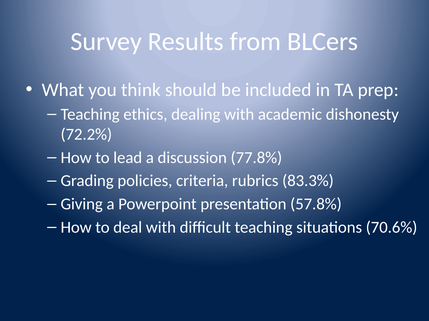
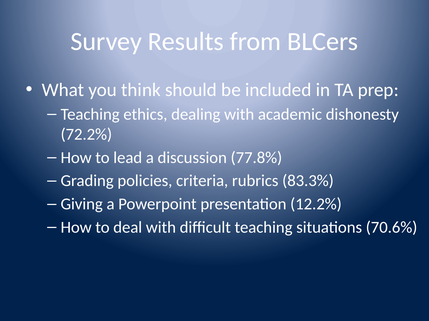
57.8%: 57.8% -> 12.2%
